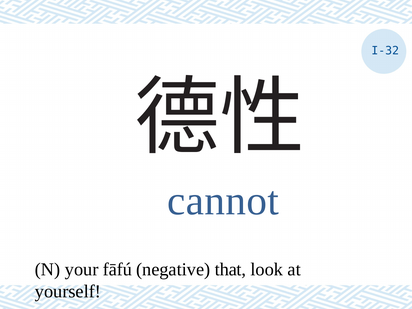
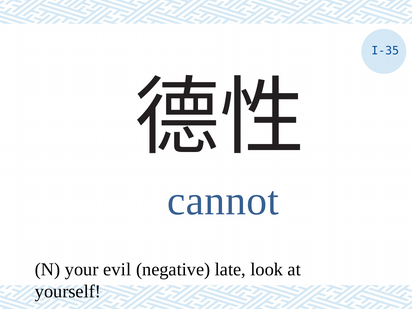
I-32: I-32 -> I-35
fāfú: fāfú -> evil
that: that -> late
